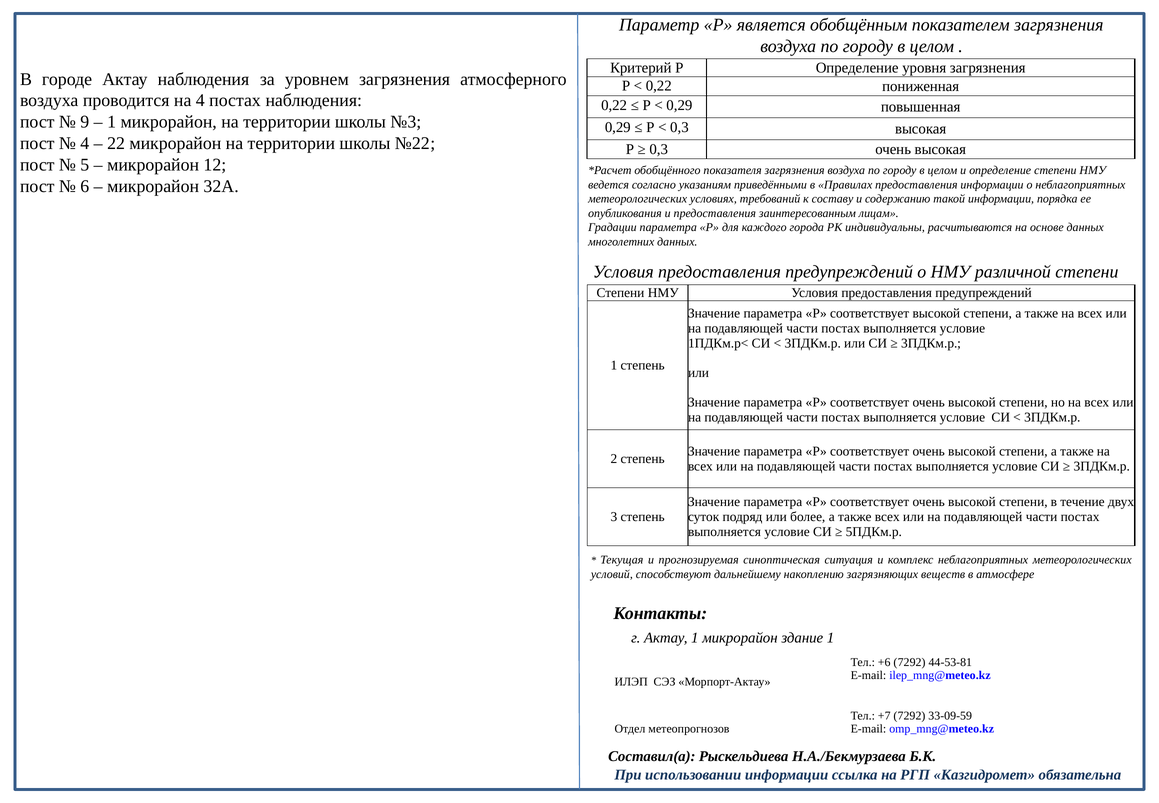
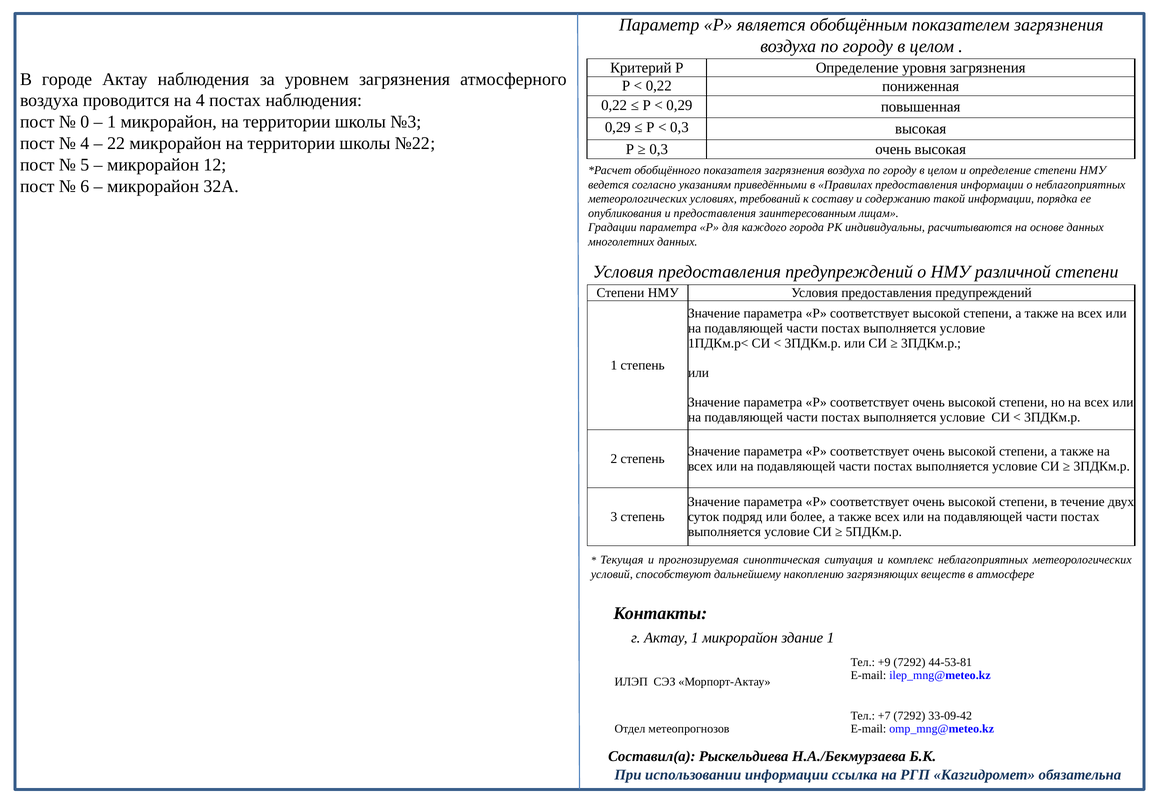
9: 9 -> 0
+6: +6 -> +9
33-09-59: 33-09-59 -> 33-09-42
